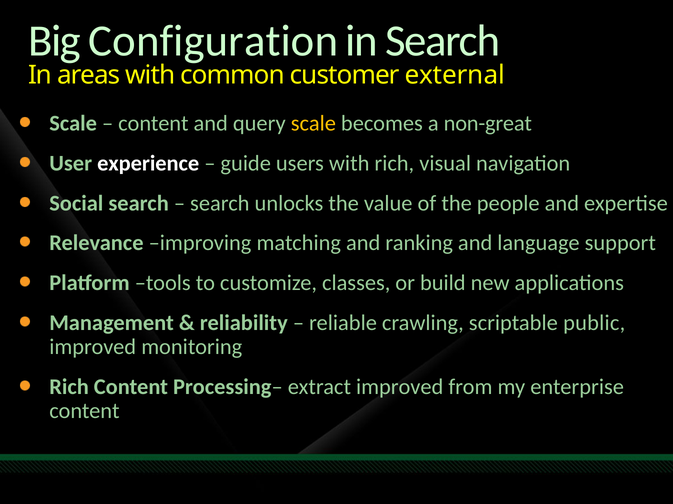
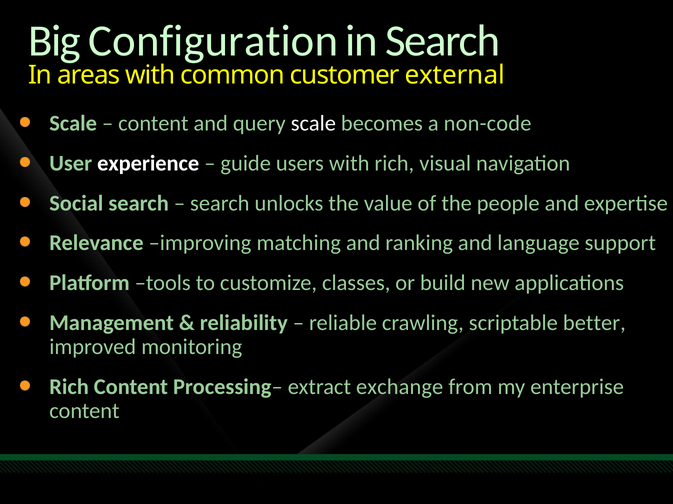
scale at (313, 124) colour: yellow -> white
non-great: non-great -> non-code
public: public -> better
extract improved: improved -> exchange
